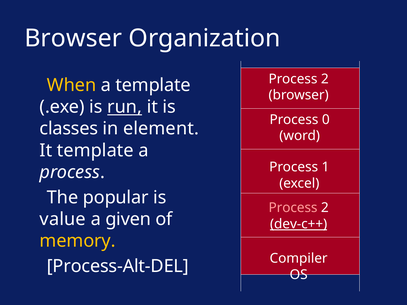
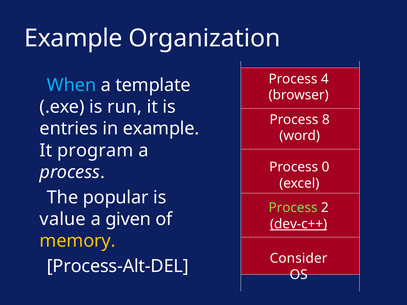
Browser at (73, 38): Browser -> Example
2 at (325, 79): 2 -> 4
When colour: yellow -> light blue
run underline: present -> none
0: 0 -> 8
classes: classes -> entries
in element: element -> example
It template: template -> program
1: 1 -> 0
Process at (293, 208) colour: pink -> light green
Compiler: Compiler -> Consider
